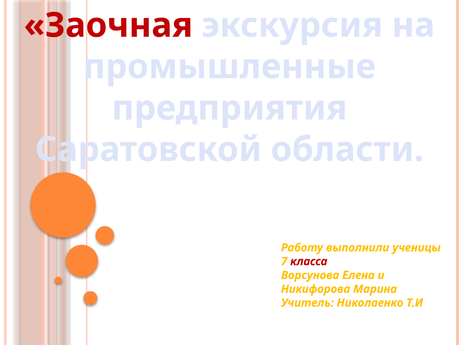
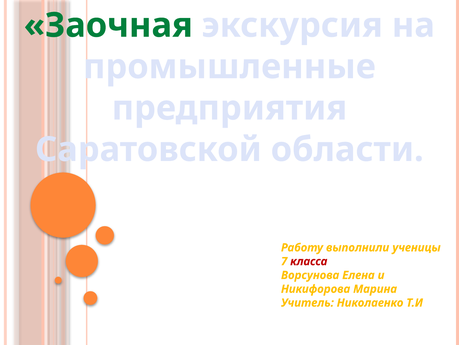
Заочная colour: red -> green
